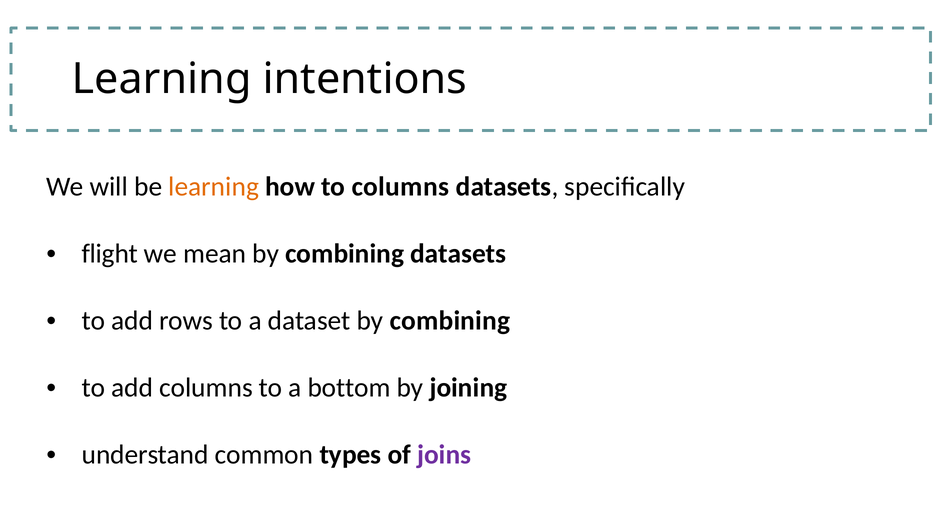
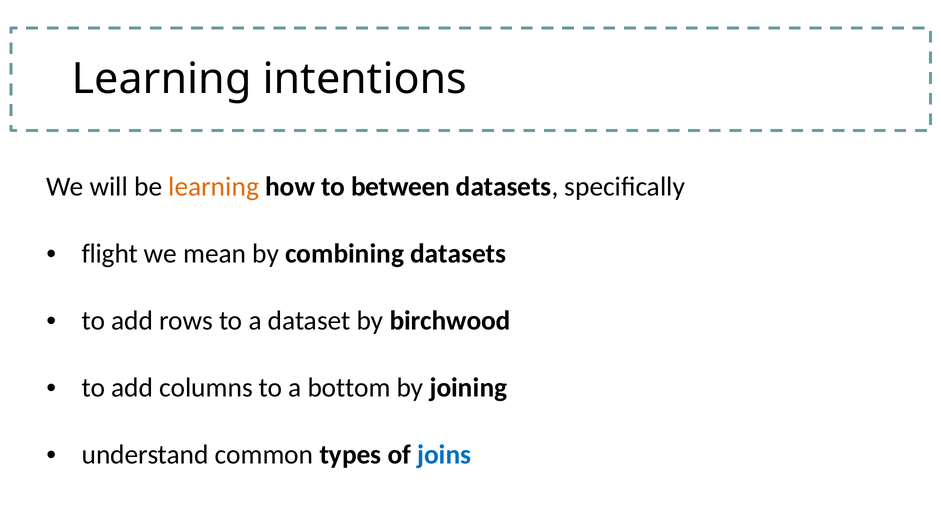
to columns: columns -> between
dataset by combining: combining -> birchwood
joins colour: purple -> blue
